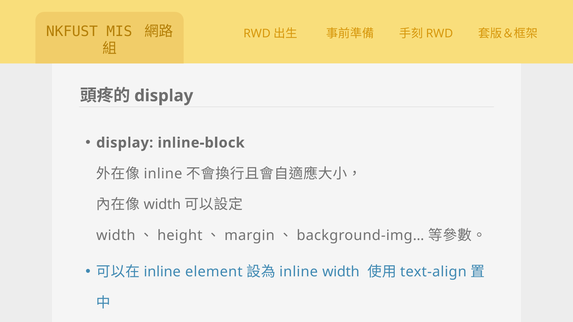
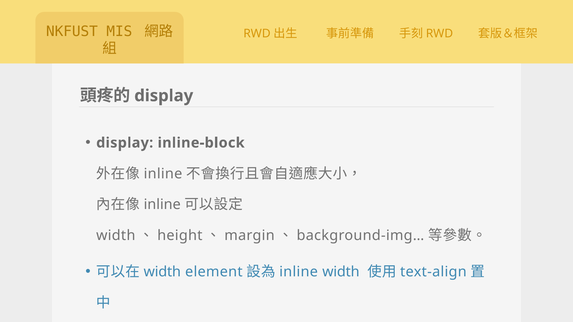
width at (162, 205): width -> inline
inline at (162, 272): inline -> width
